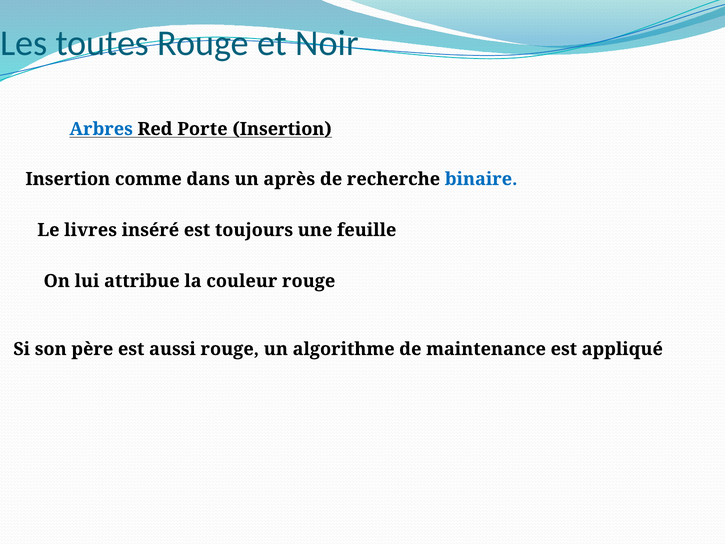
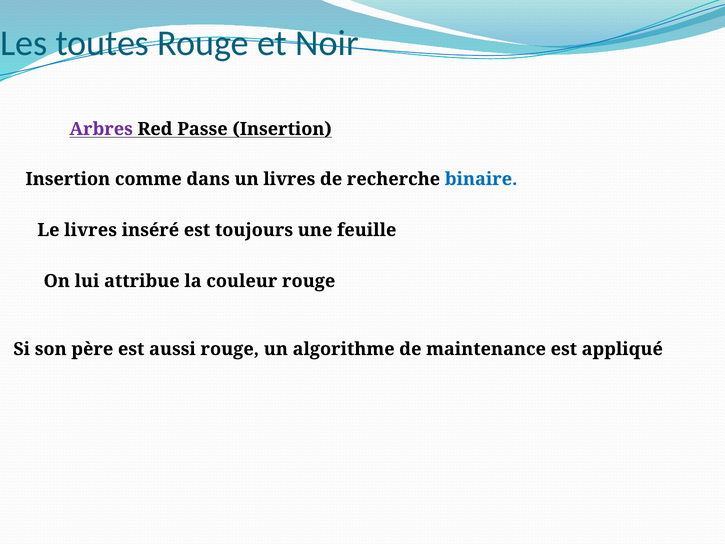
Arbres colour: blue -> purple
Porte: Porte -> Passe
un après: après -> livres
